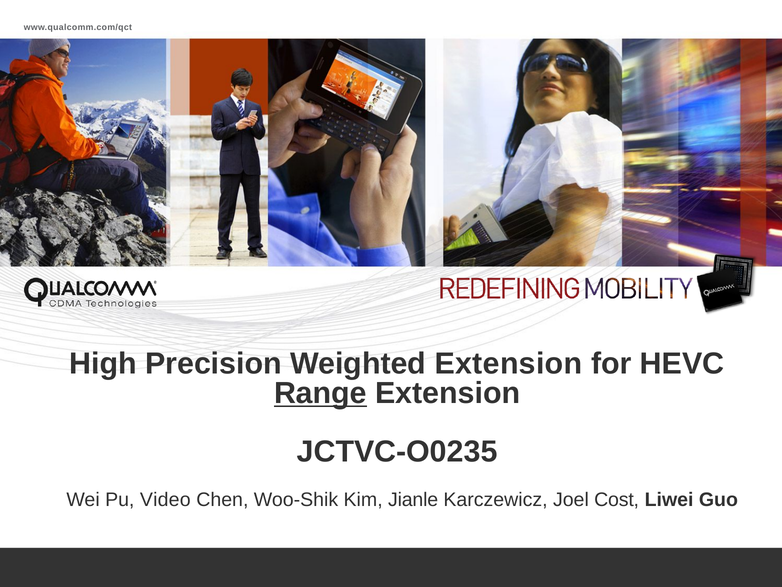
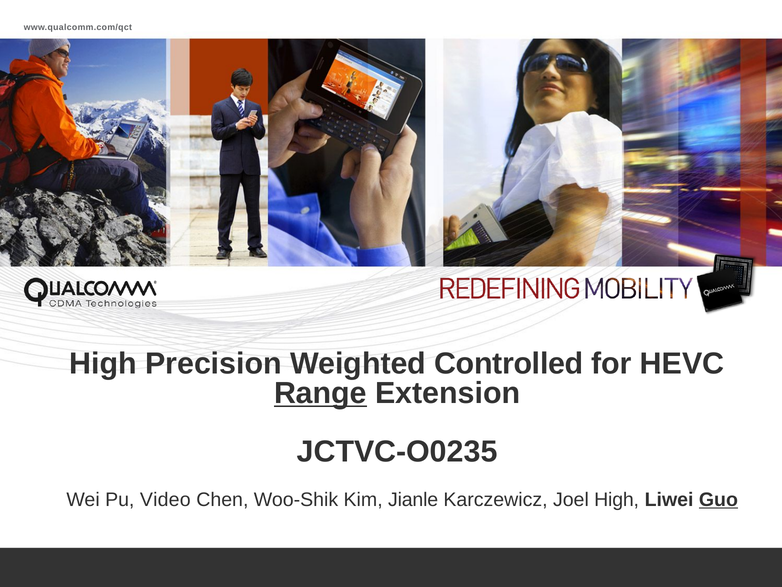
Weighted Extension: Extension -> Controlled
Joel Cost: Cost -> High
Guo underline: none -> present
